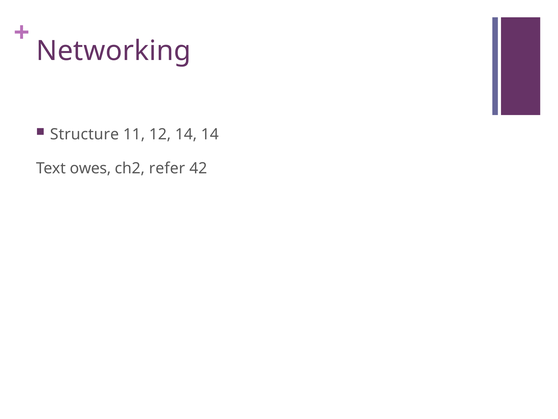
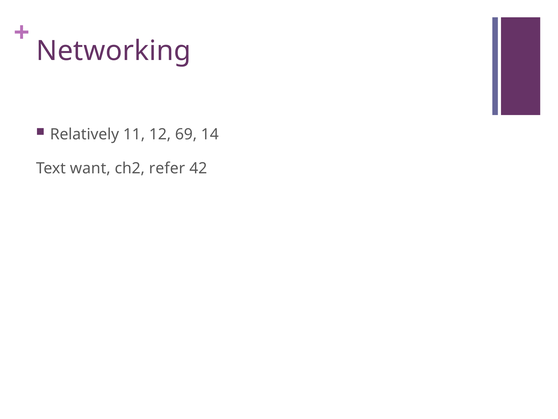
Structure: Structure -> Relatively
12 14: 14 -> 69
owes: owes -> want
